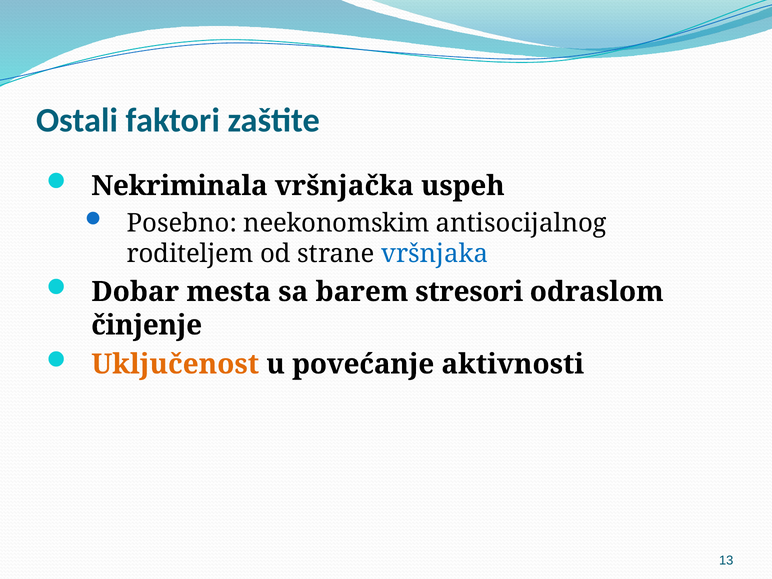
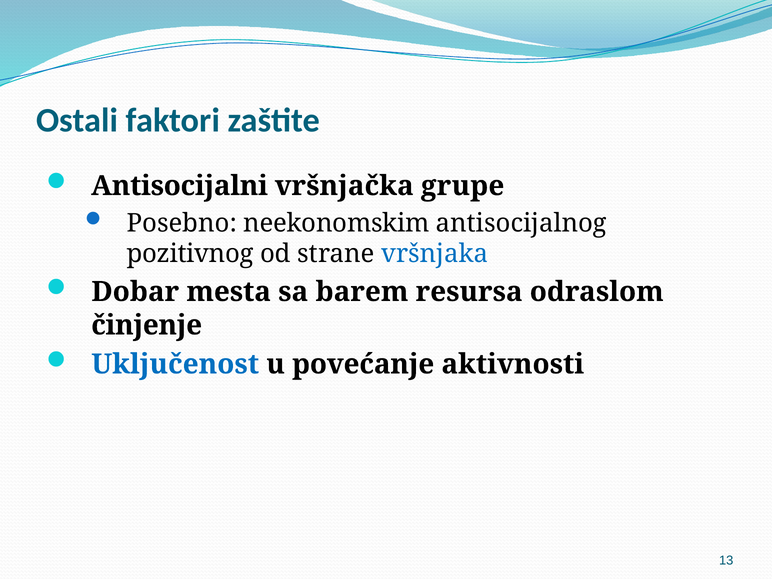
Nekriminala: Nekriminala -> Antisocijalni
uspeh: uspeh -> grupe
roditeljem: roditeljem -> pozitivnog
stresori: stresori -> resursa
Uključenost colour: orange -> blue
